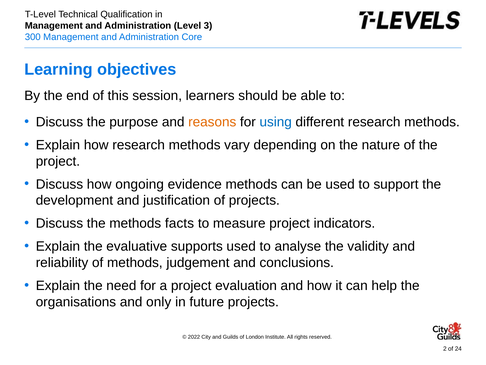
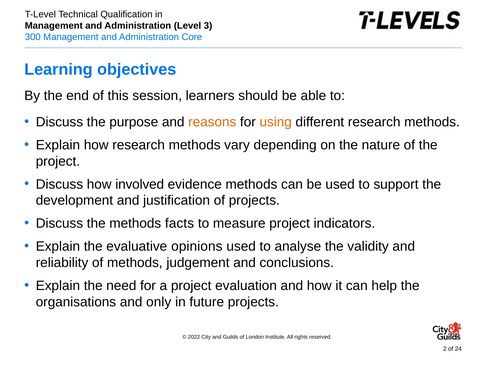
using colour: blue -> orange
ongoing: ongoing -> involved
supports: supports -> opinions
